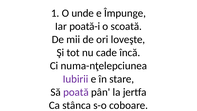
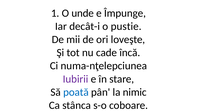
poată-i: poată-i -> decât-i
scoată: scoată -> pustie
poată colour: purple -> blue
jertfa: jertfa -> nimic
